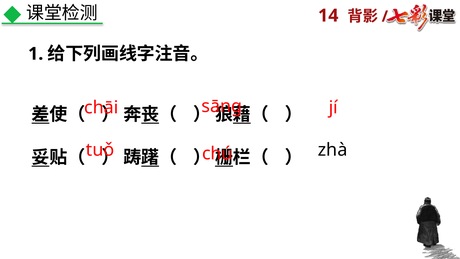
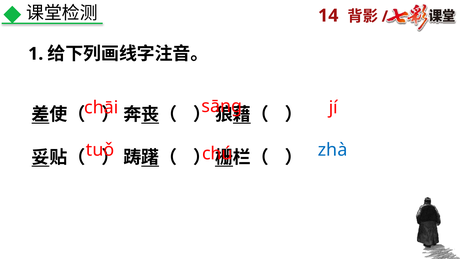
zhà colour: black -> blue
